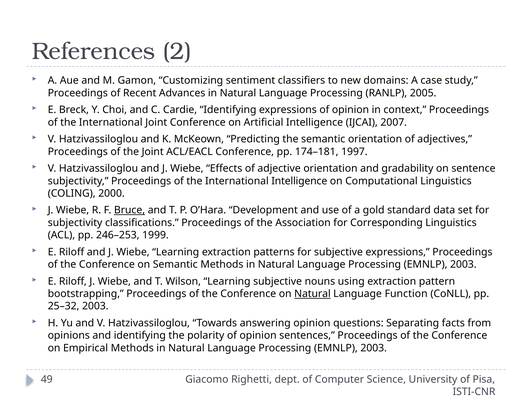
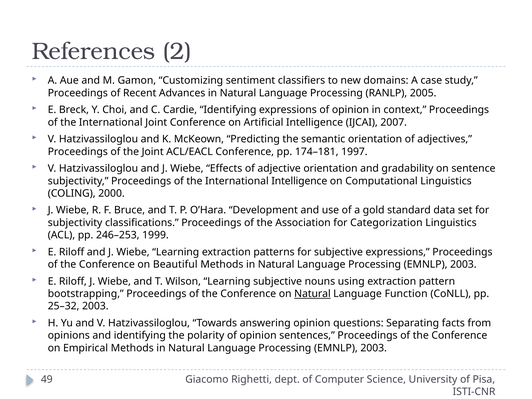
Bruce underline: present -> none
Corresponding: Corresponding -> Categorization
on Semantic: Semantic -> Beautiful
